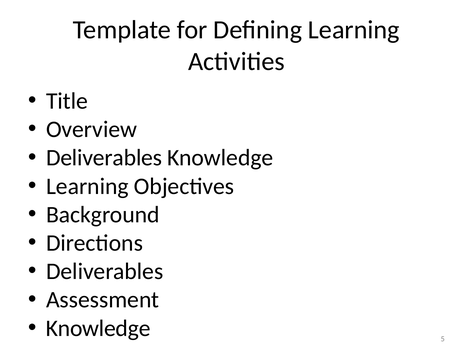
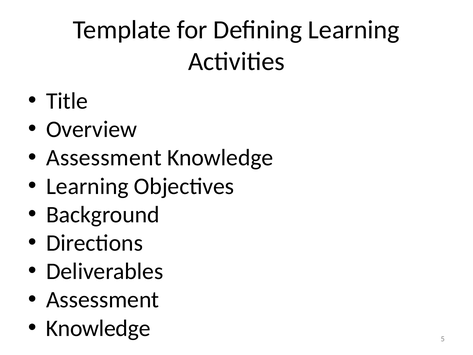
Deliverables at (104, 158): Deliverables -> Assessment
